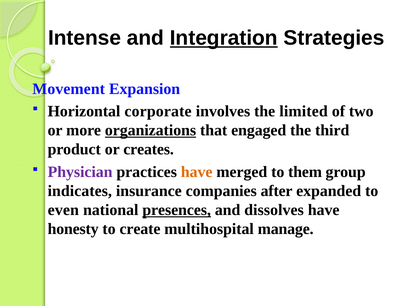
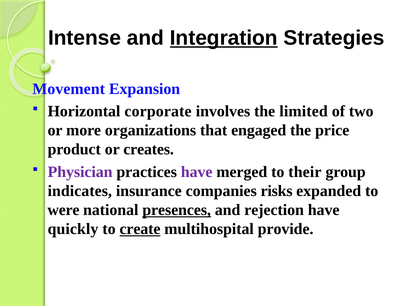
organizations underline: present -> none
third: third -> price
have at (197, 171) colour: orange -> purple
them: them -> their
after: after -> risks
even: even -> were
dissolves: dissolves -> rejection
honesty: honesty -> quickly
create underline: none -> present
manage: manage -> provide
